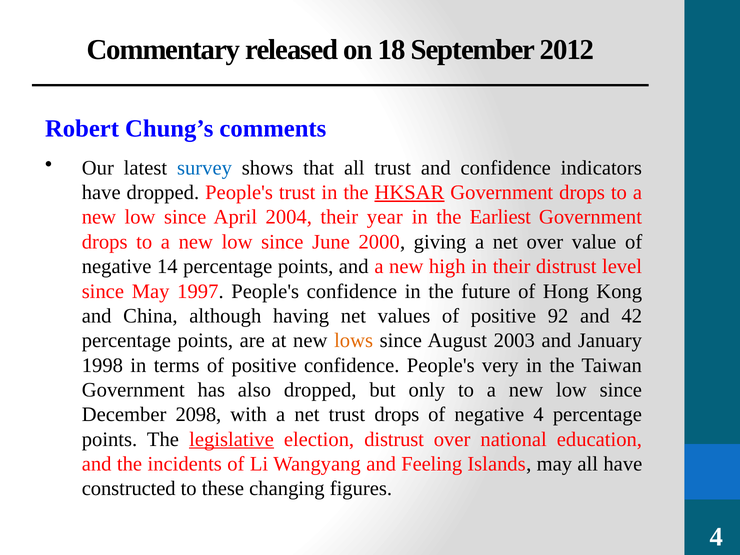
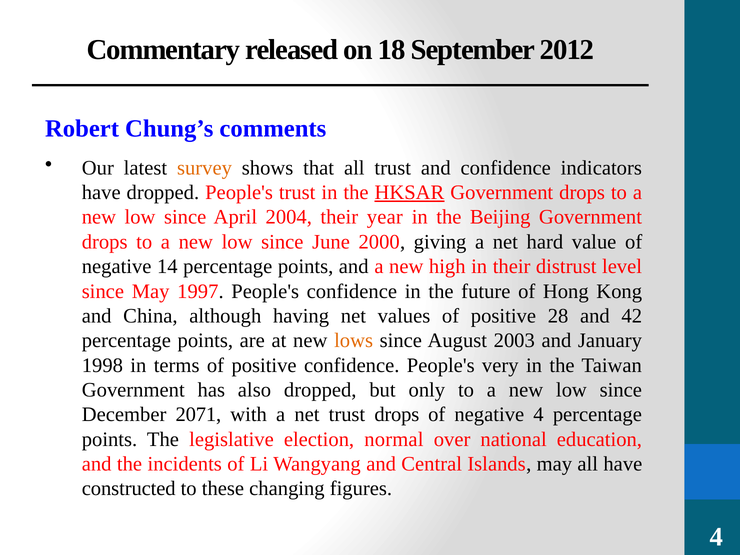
survey colour: blue -> orange
Earliest: Earliest -> Beijing
net over: over -> hard
92: 92 -> 28
2098: 2098 -> 2071
legislative underline: present -> none
election distrust: distrust -> normal
Feeling: Feeling -> Central
